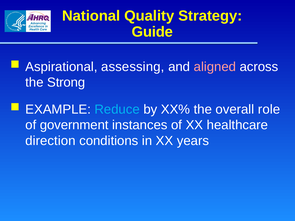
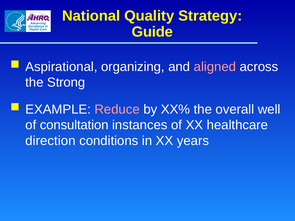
assessing: assessing -> organizing
Reduce colour: light blue -> pink
role: role -> well
government: government -> consultation
